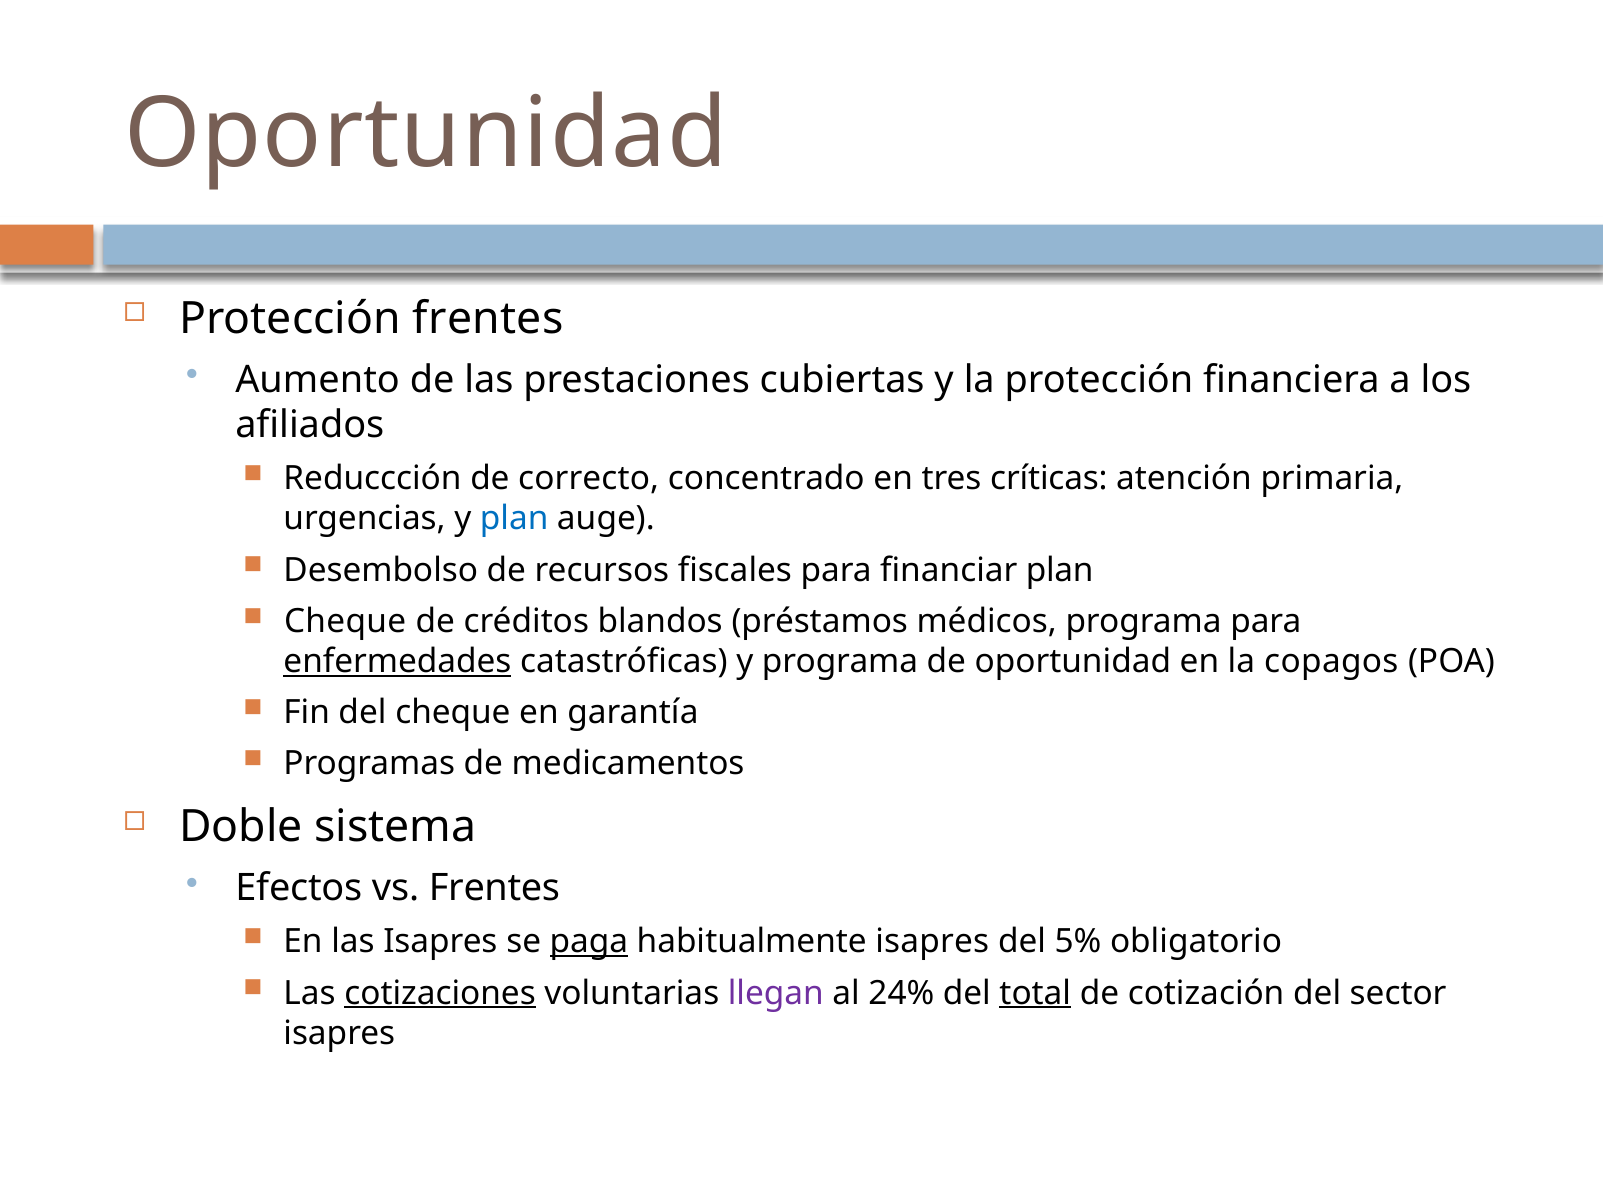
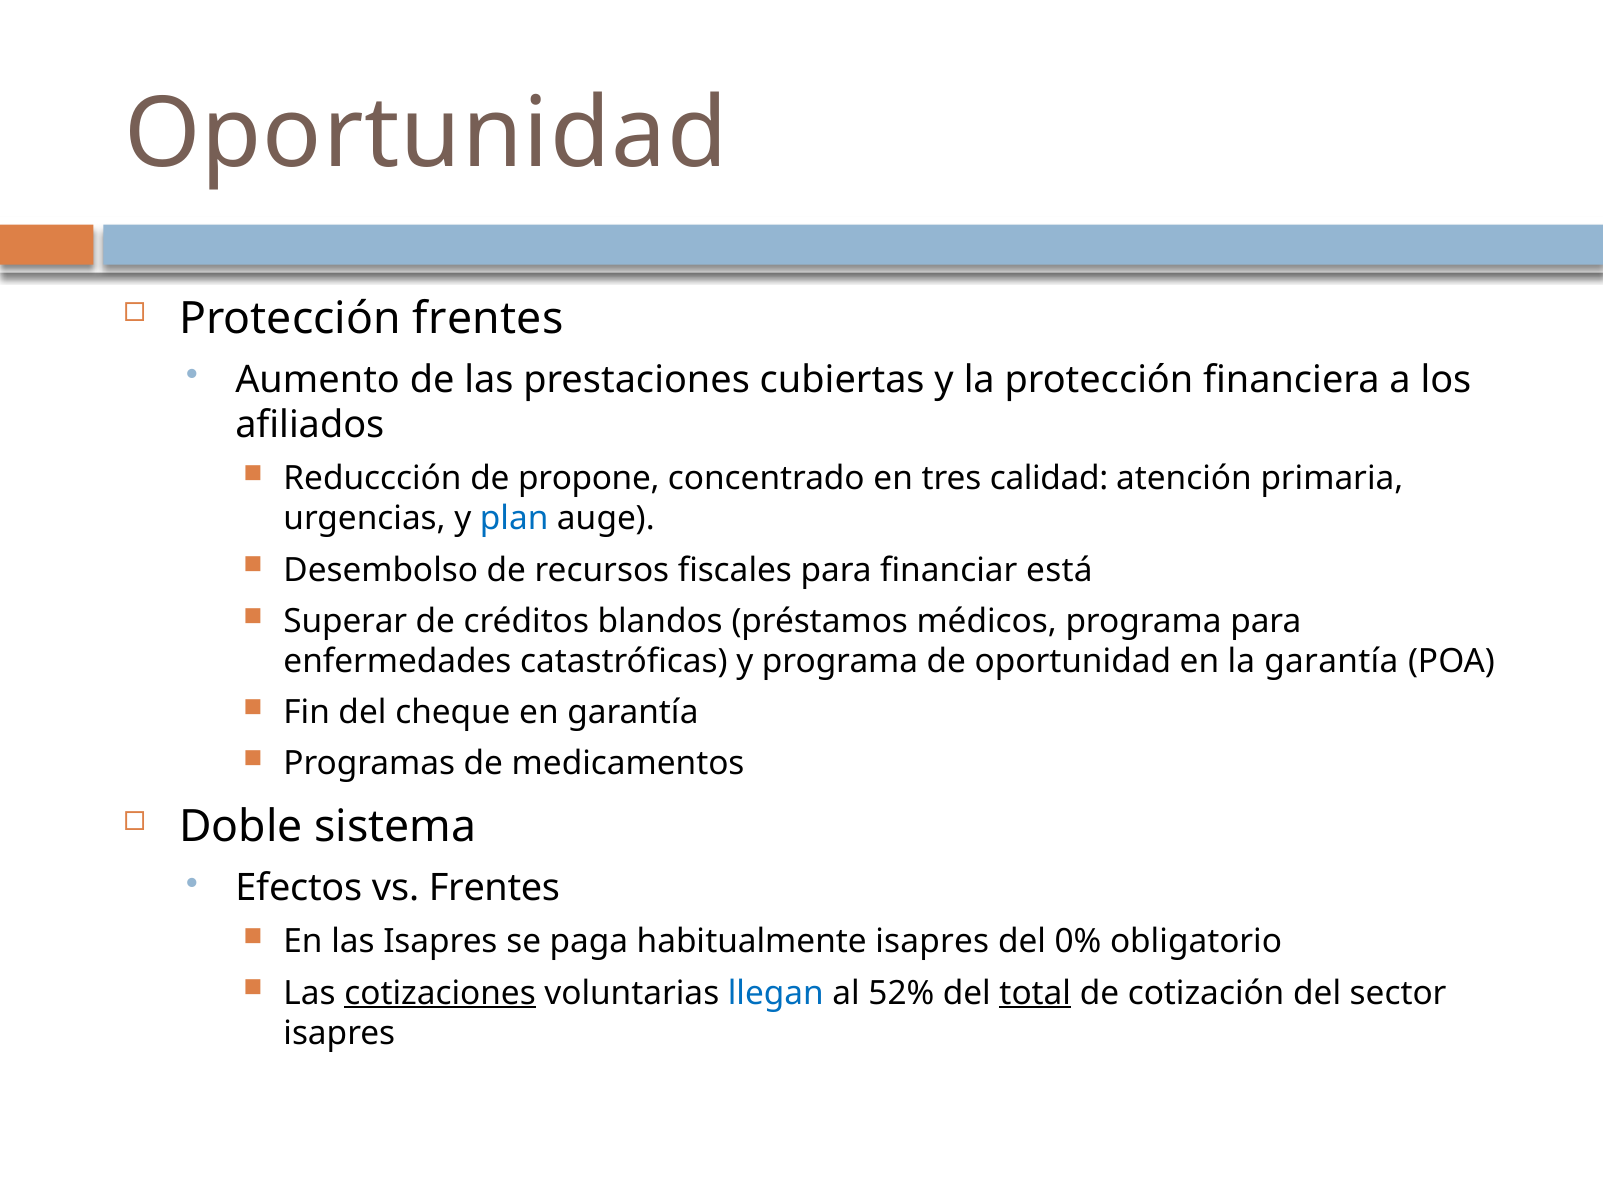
correcto: correcto -> propone
críticas: críticas -> calidad
financiar plan: plan -> está
Cheque at (345, 621): Cheque -> Superar
enfermedades underline: present -> none
la copagos: copagos -> garantía
paga underline: present -> none
5%: 5% -> 0%
llegan colour: purple -> blue
24%: 24% -> 52%
